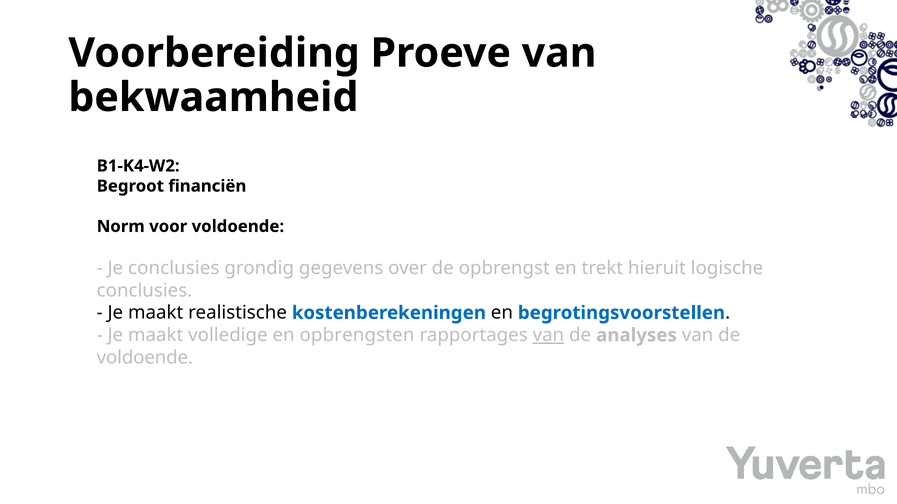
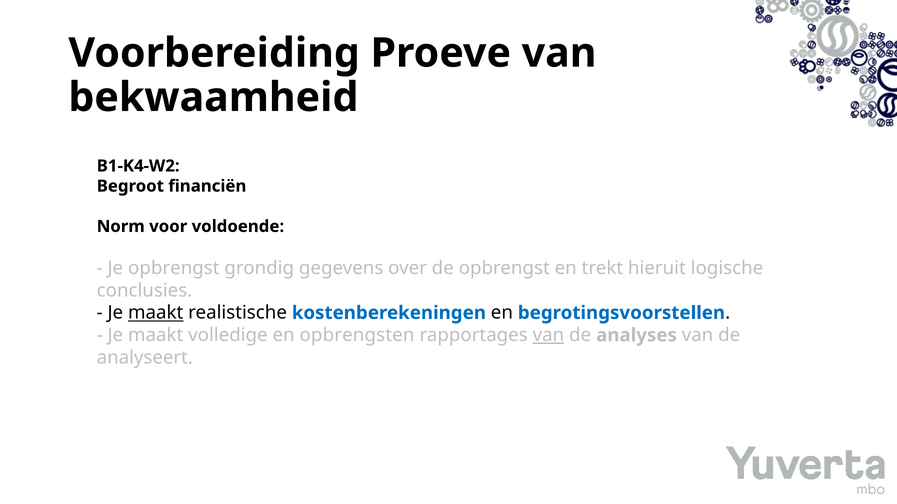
Je conclusies: conclusies -> opbrengst
maakt at (156, 313) underline: none -> present
voldoende at (145, 358): voldoende -> analyseert
